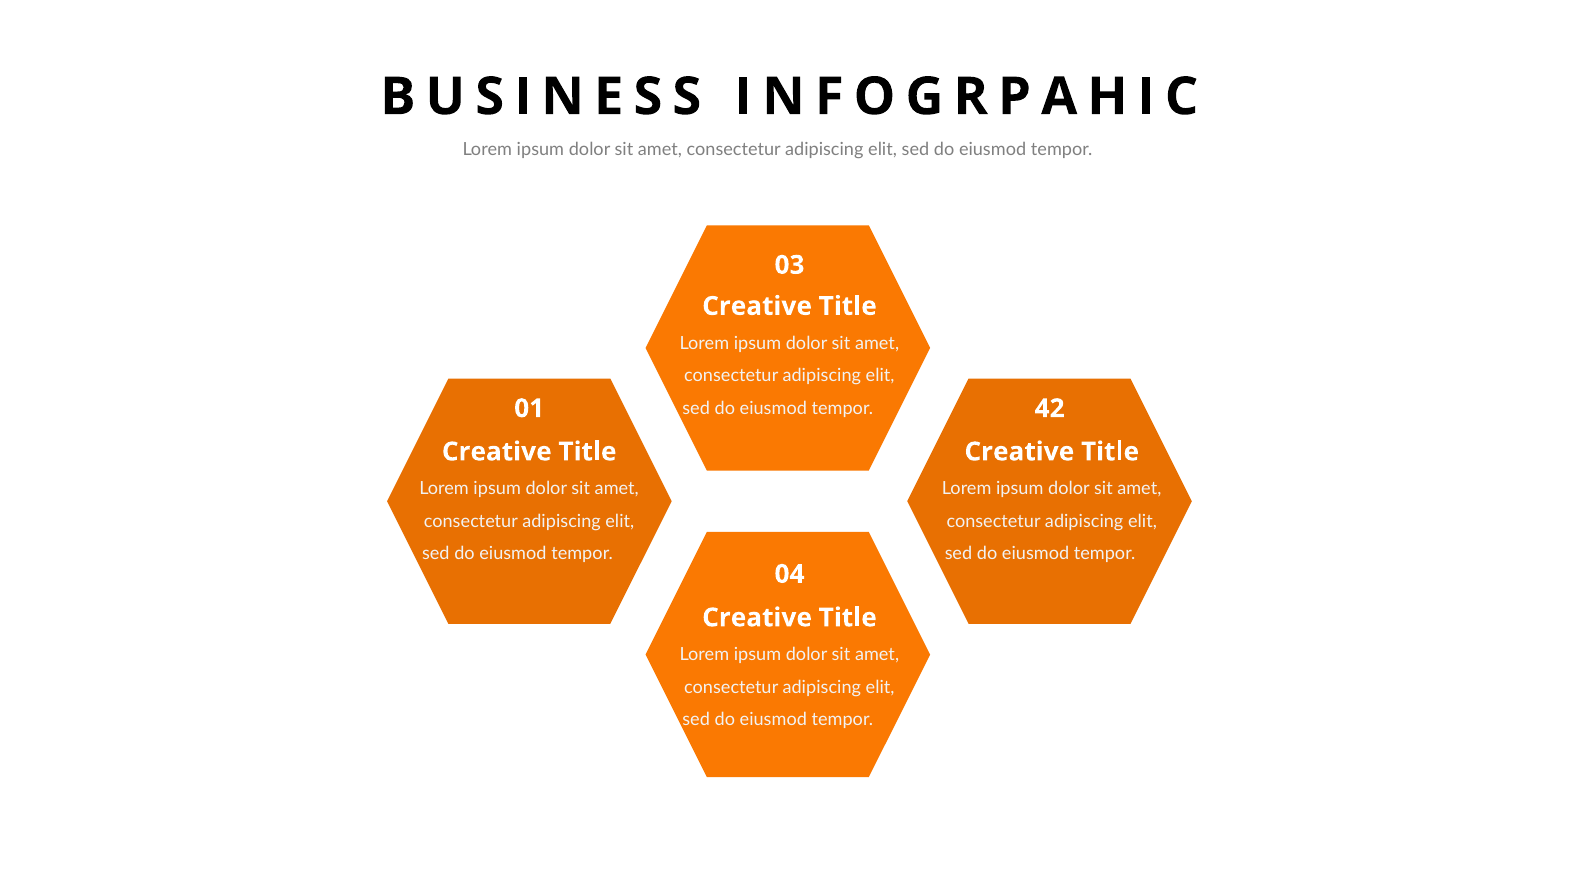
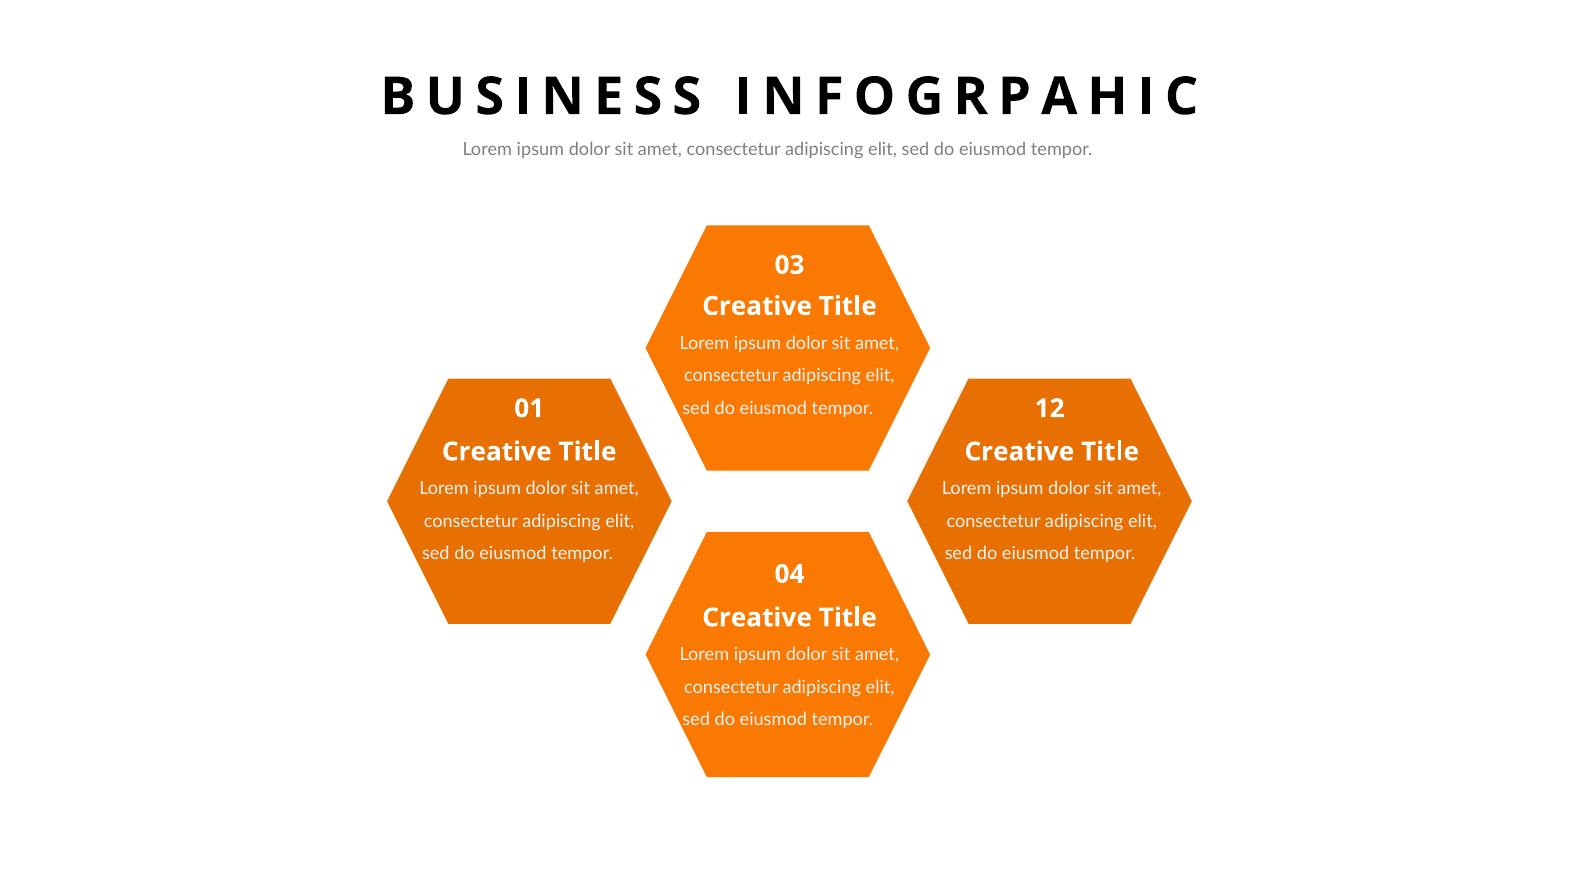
42: 42 -> 12
